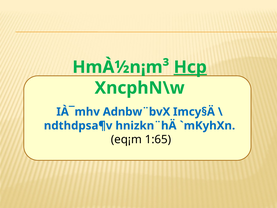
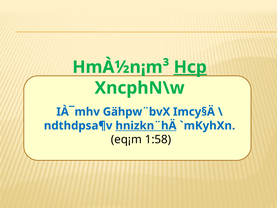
Adnbw¨bvX: Adnbw¨bvX -> Gähpw¨bvX
hnizkn¨hÄ underline: none -> present
1:65: 1:65 -> 1:58
